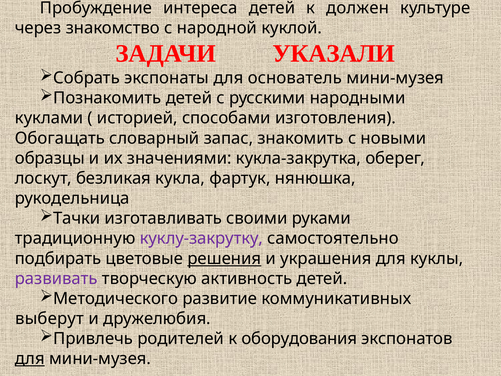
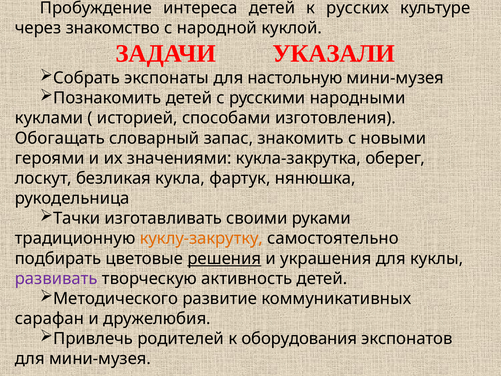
должен: должен -> русских
основатель: основатель -> настольную
образцы: образцы -> героями
куклу-закрутку colour: purple -> orange
выберут: выберут -> сарафан
для at (30, 359) underline: present -> none
